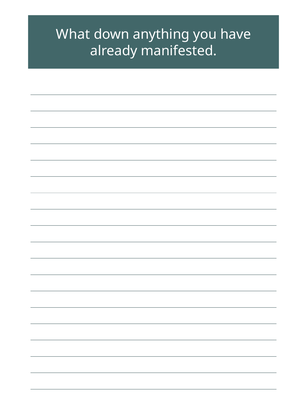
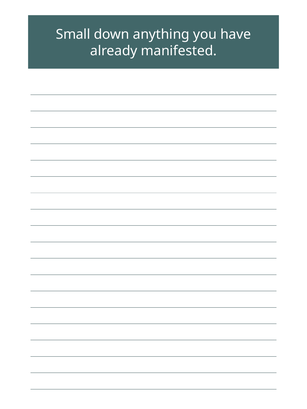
What: What -> Small
